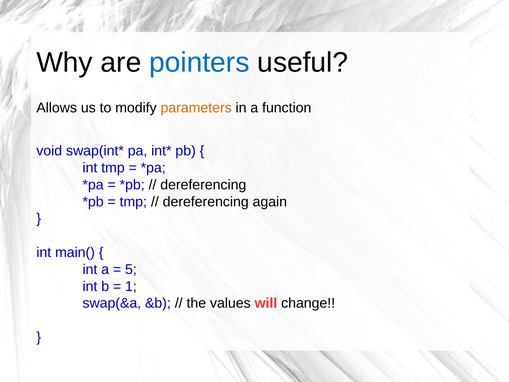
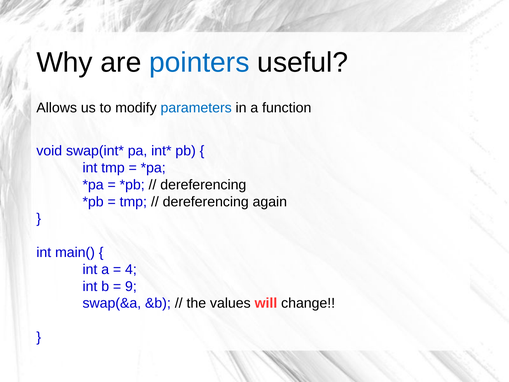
parameters colour: orange -> blue
5: 5 -> 4
1: 1 -> 9
